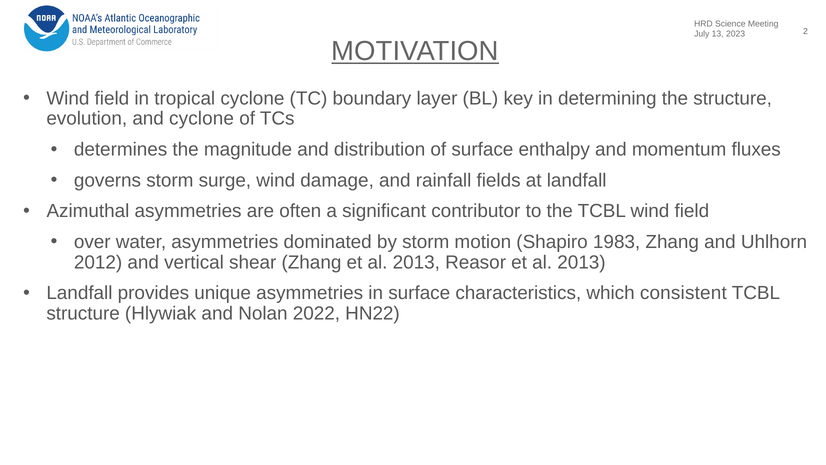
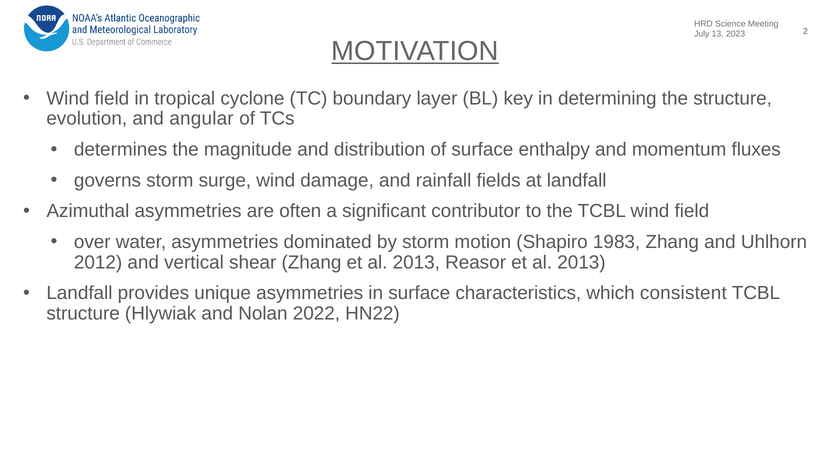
and cyclone: cyclone -> angular
